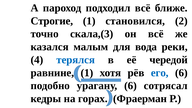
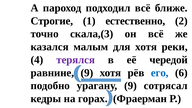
становился: становился -> естественно
для вода: вода -> хотя
терялся colour: blue -> purple
равнине 1: 1 -> 9
6 at (130, 86): 6 -> 9
